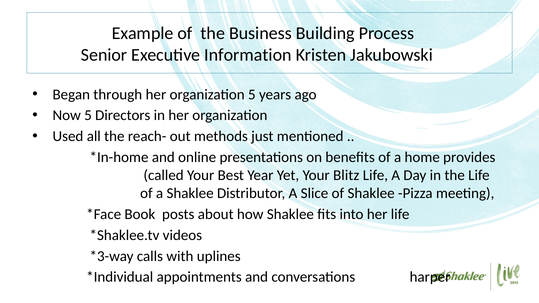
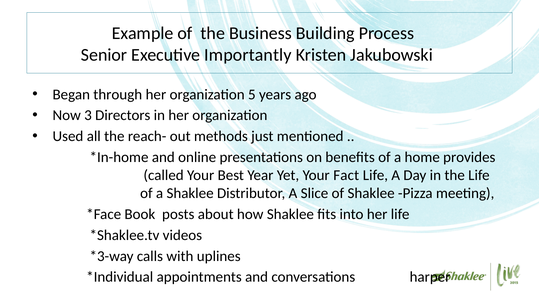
Information: Information -> Importantly
Now 5: 5 -> 3
Blitz: Blitz -> Fact
